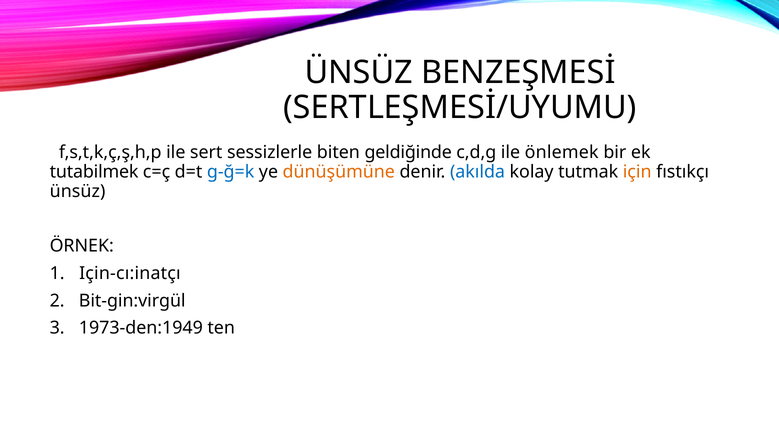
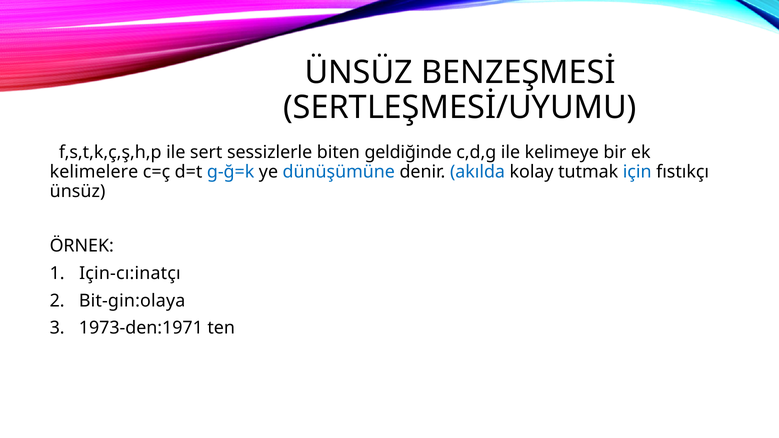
önlemek: önlemek -> kelimeye
tutabilmek: tutabilmek -> kelimelere
dünüşümüne colour: orange -> blue
için colour: orange -> blue
Bit-gin:virgül: Bit-gin:virgül -> Bit-gin:olaya
1973-den:1949: 1973-den:1949 -> 1973-den:1971
